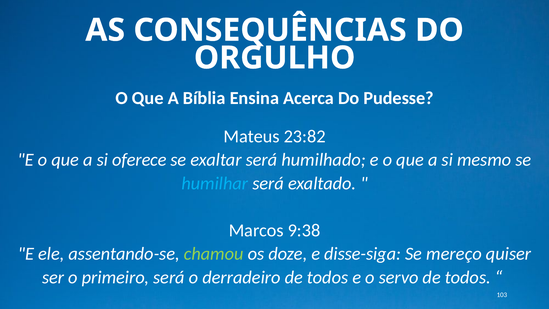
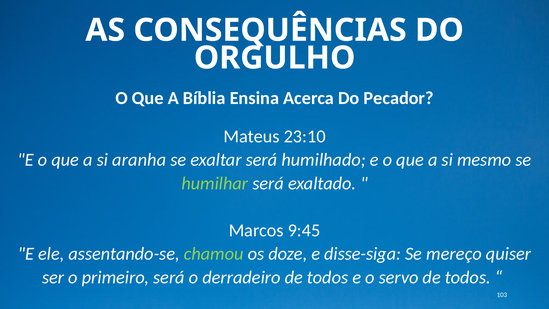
Pudesse: Pudesse -> Pecador
23:82: 23:82 -> 23:10
oferece: oferece -> aranha
humilhar colour: light blue -> light green
9:38: 9:38 -> 9:45
